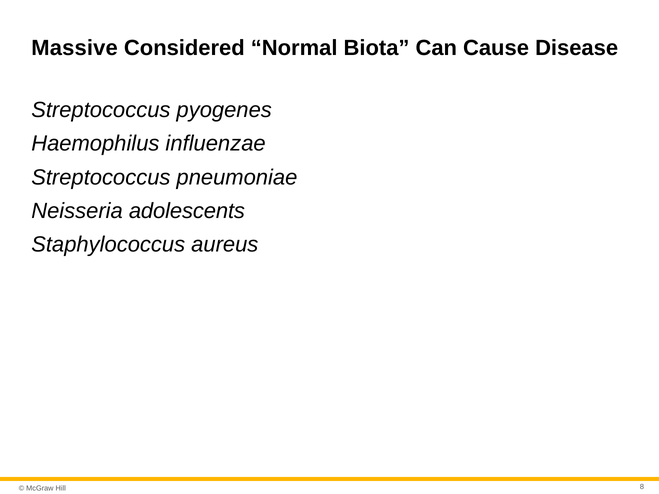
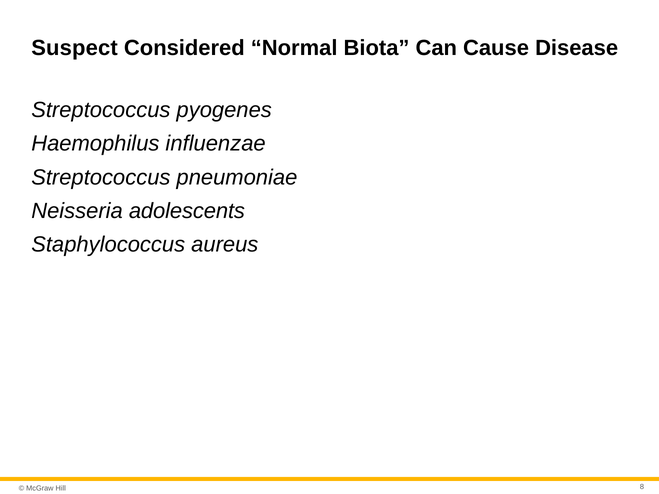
Massive: Massive -> Suspect
